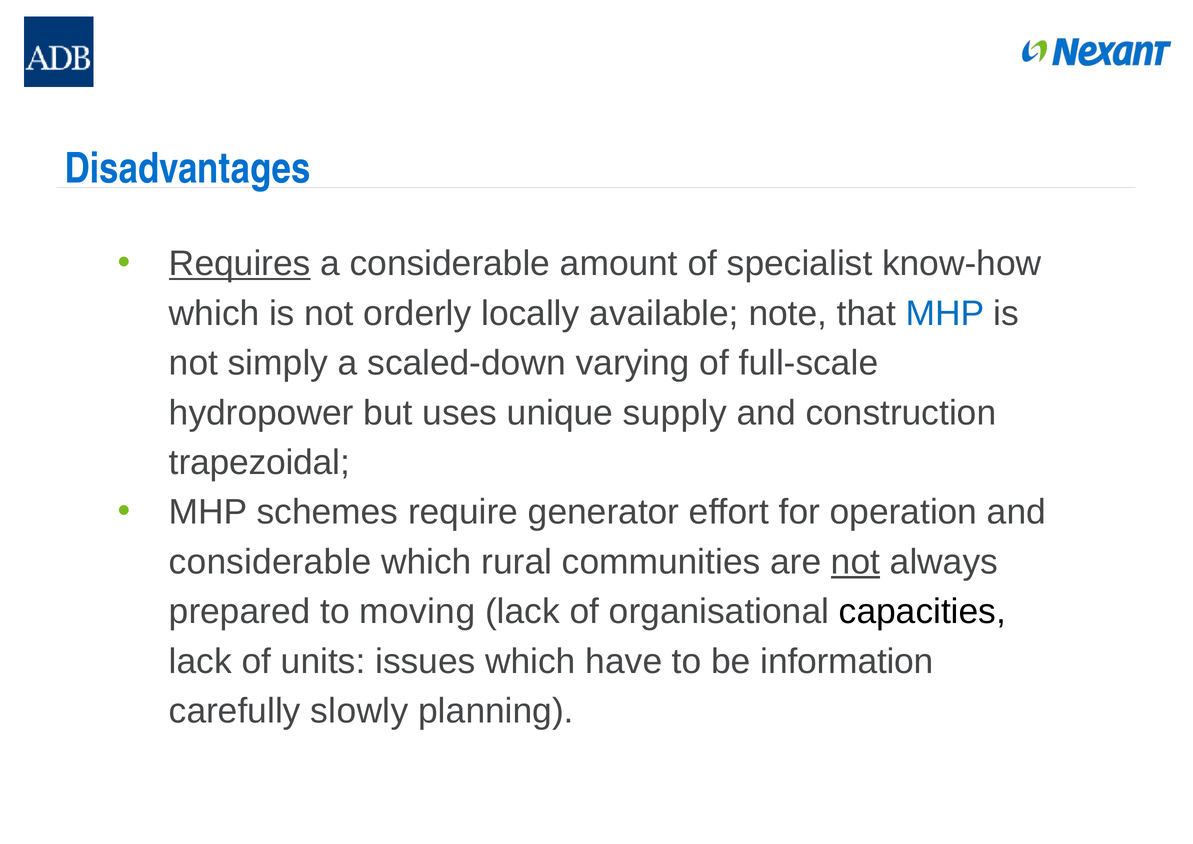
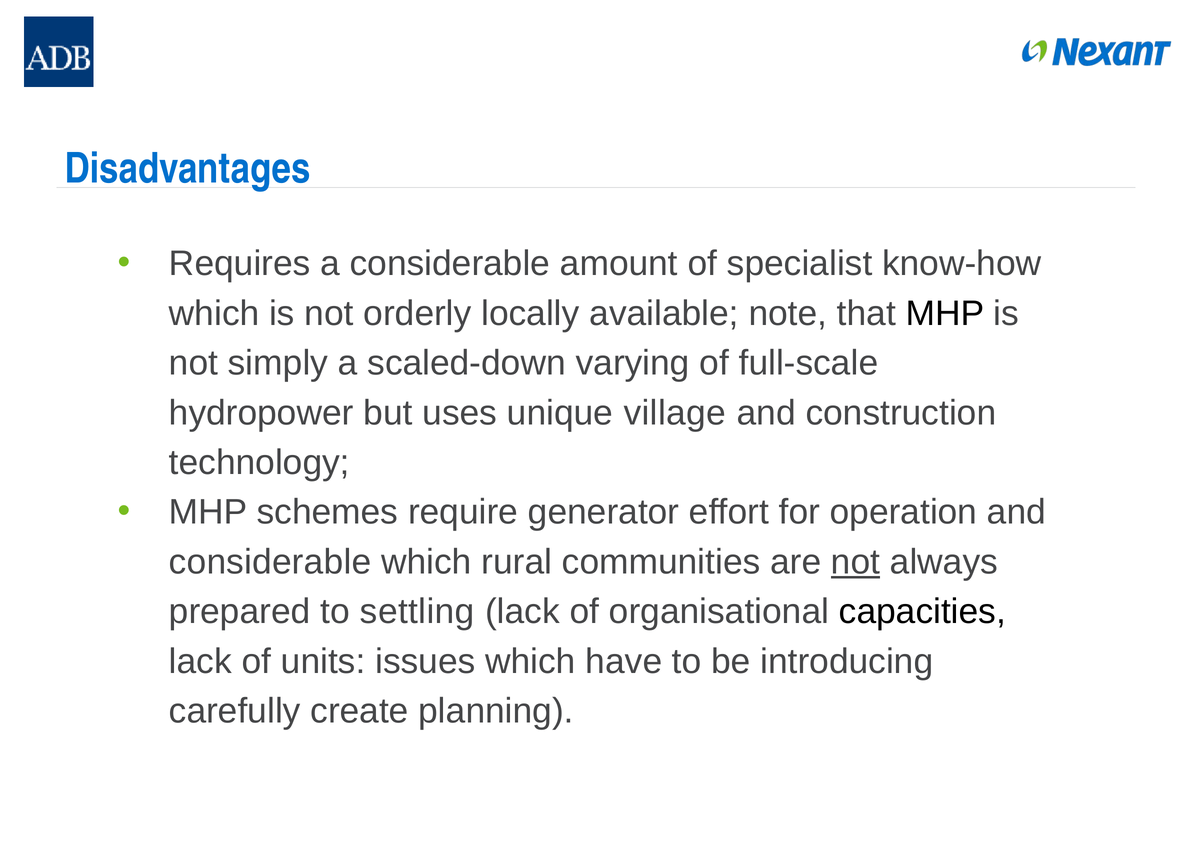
Requires underline: present -> none
MHP at (945, 314) colour: blue -> black
supply: supply -> village
trapezoidal: trapezoidal -> technology
moving: moving -> settling
information: information -> introducing
slowly: slowly -> create
